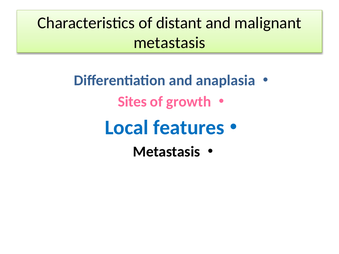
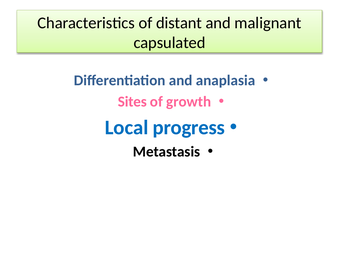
metastasis at (169, 43): metastasis -> capsulated
features: features -> progress
